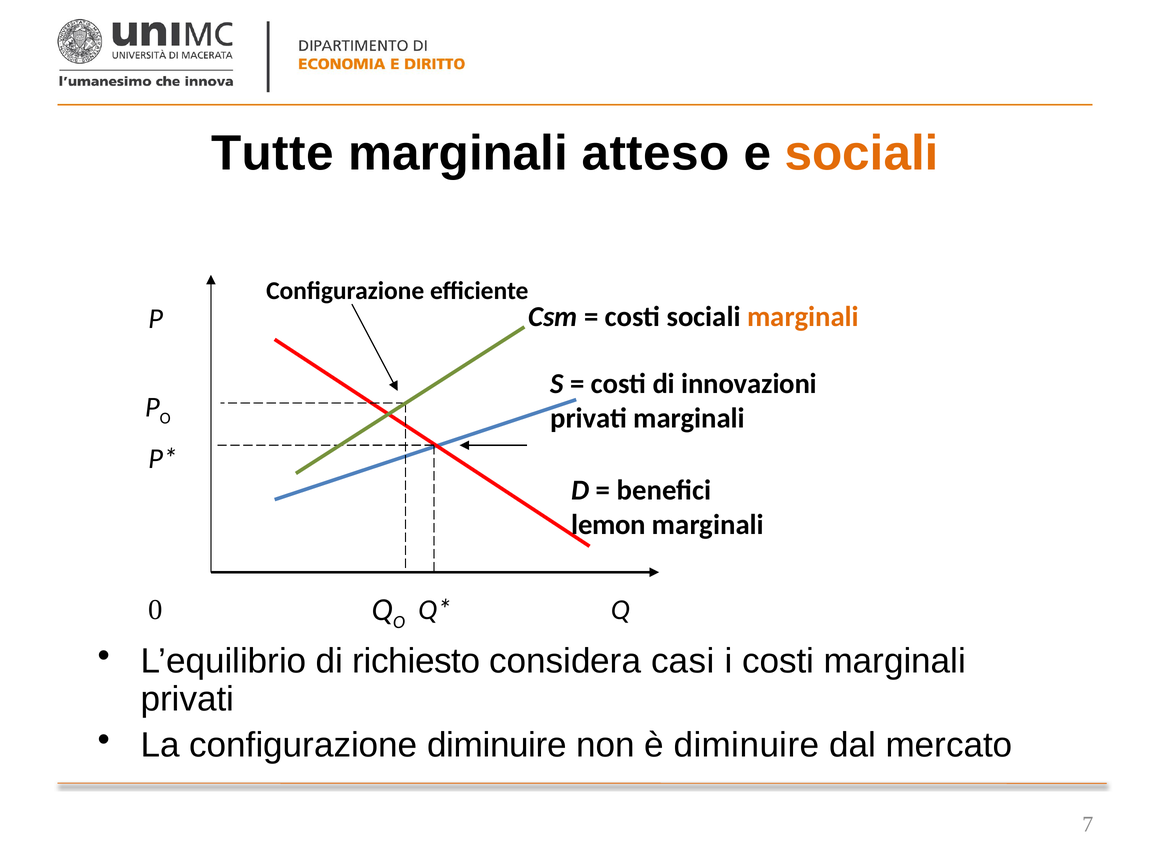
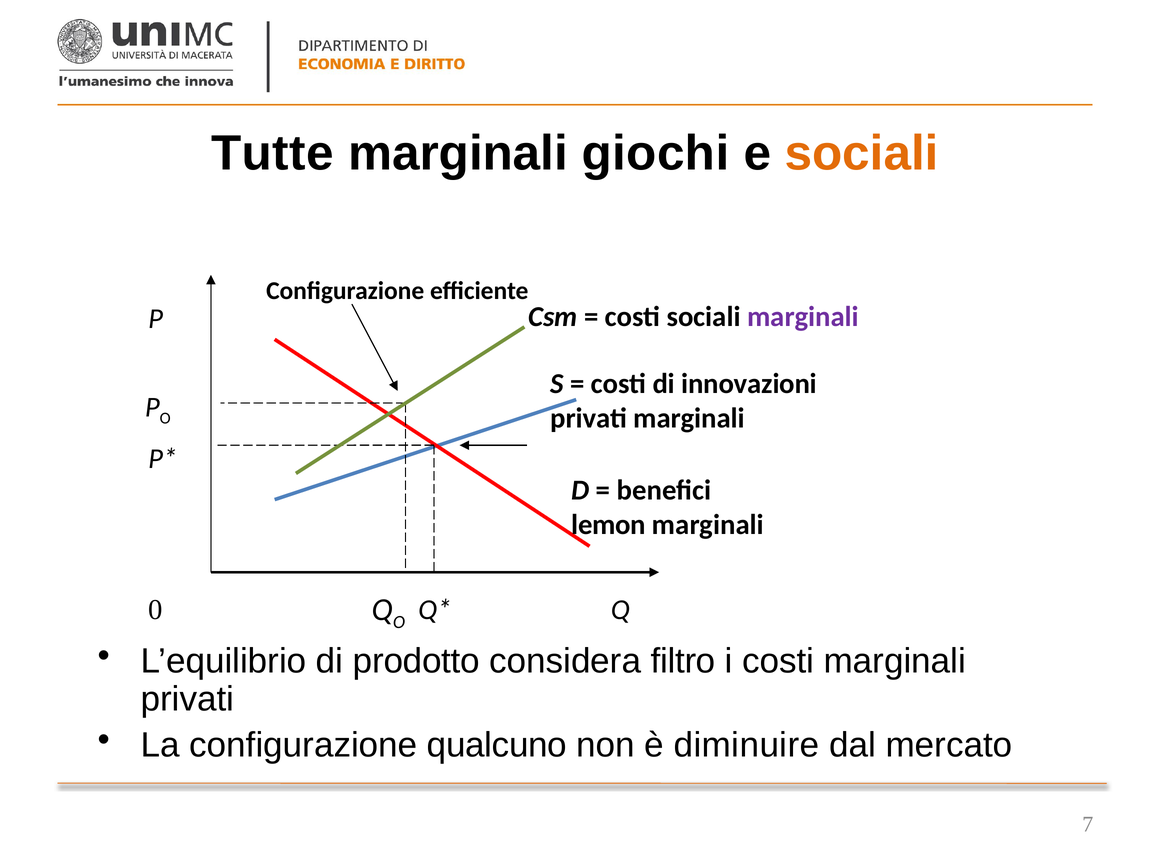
atteso: atteso -> giochi
marginali at (803, 316) colour: orange -> purple
richiesto: richiesto -> prodotto
casi: casi -> filtro
configurazione diminuire: diminuire -> qualcuno
